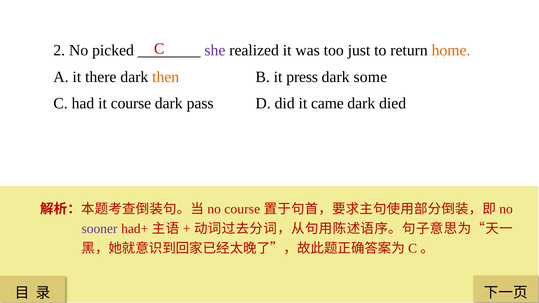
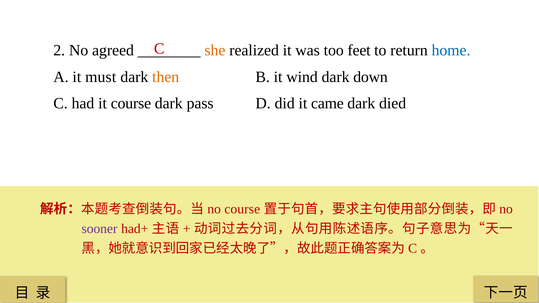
picked: picked -> agreed
she colour: purple -> orange
just: just -> feet
home colour: orange -> blue
there: there -> must
press: press -> wind
some: some -> down
